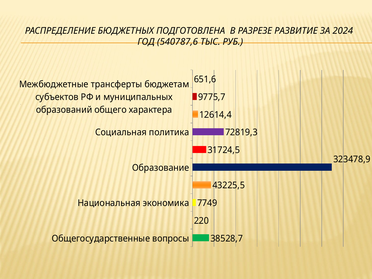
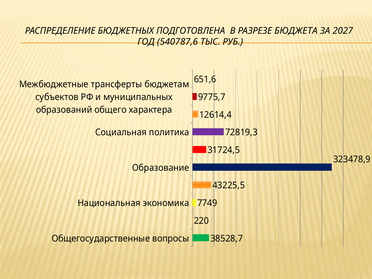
РАЗВИТИЕ: РАЗВИТИЕ -> БЮДЖЕТА
2024: 2024 -> 2027
